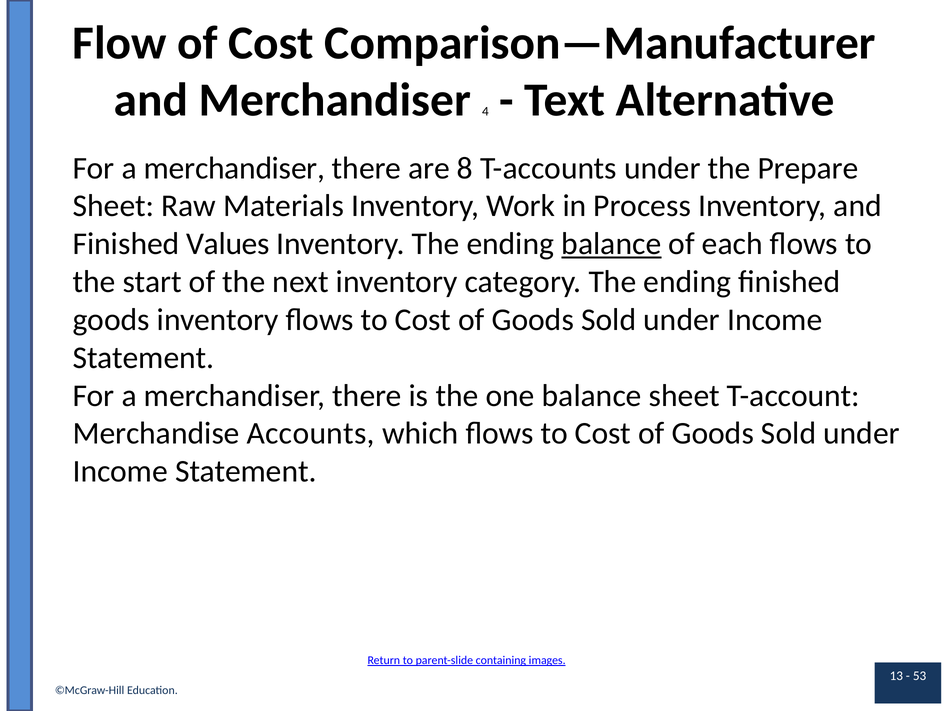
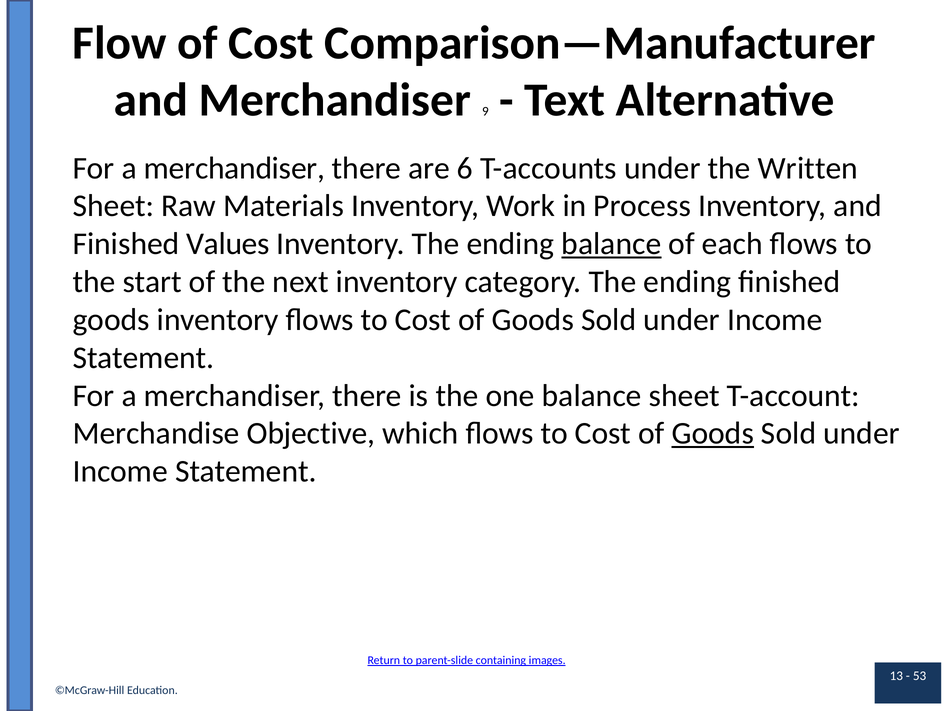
4: 4 -> 9
8: 8 -> 6
Prepare: Prepare -> Written
Accounts: Accounts -> Objective
Goods at (713, 434) underline: none -> present
